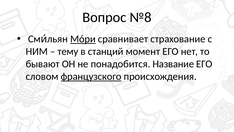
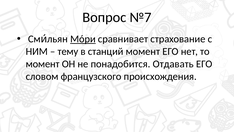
№8: №8 -> №7
бывают at (43, 64): бывают -> момент
Название: Название -> Отдавать
французского underline: present -> none
